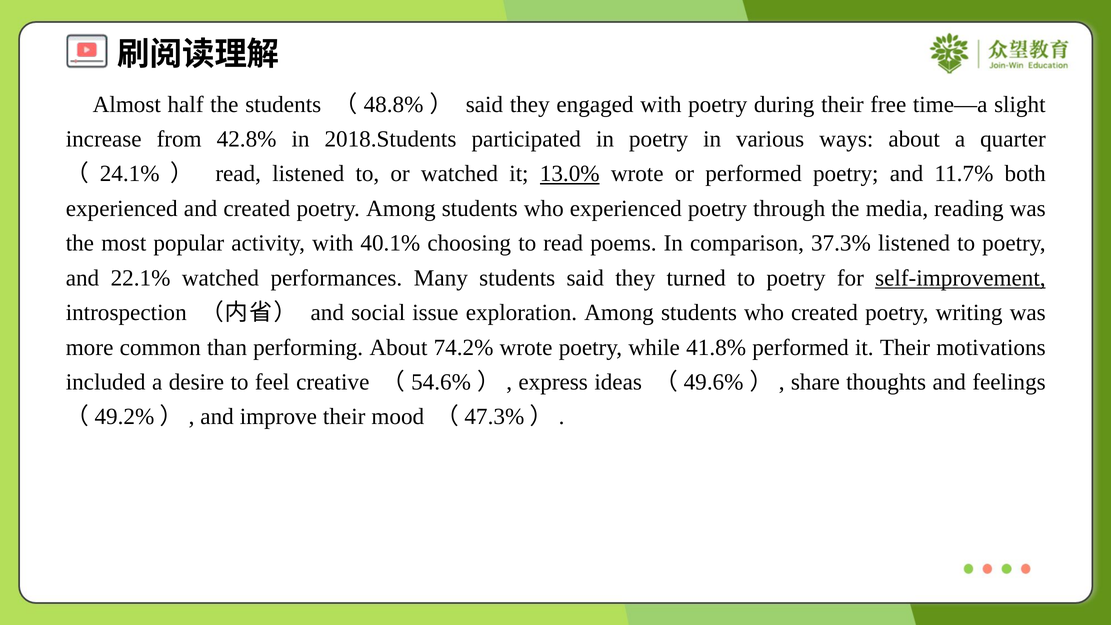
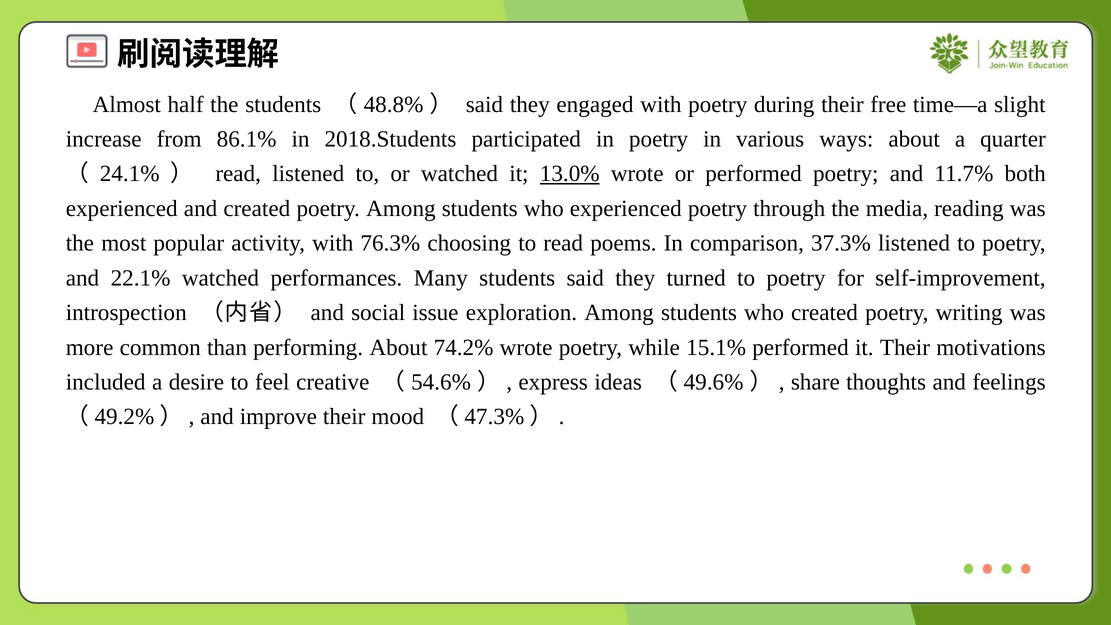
42.8%: 42.8% -> 86.1%
40.1%: 40.1% -> 76.3%
self-improvement underline: present -> none
41.8%: 41.8% -> 15.1%
